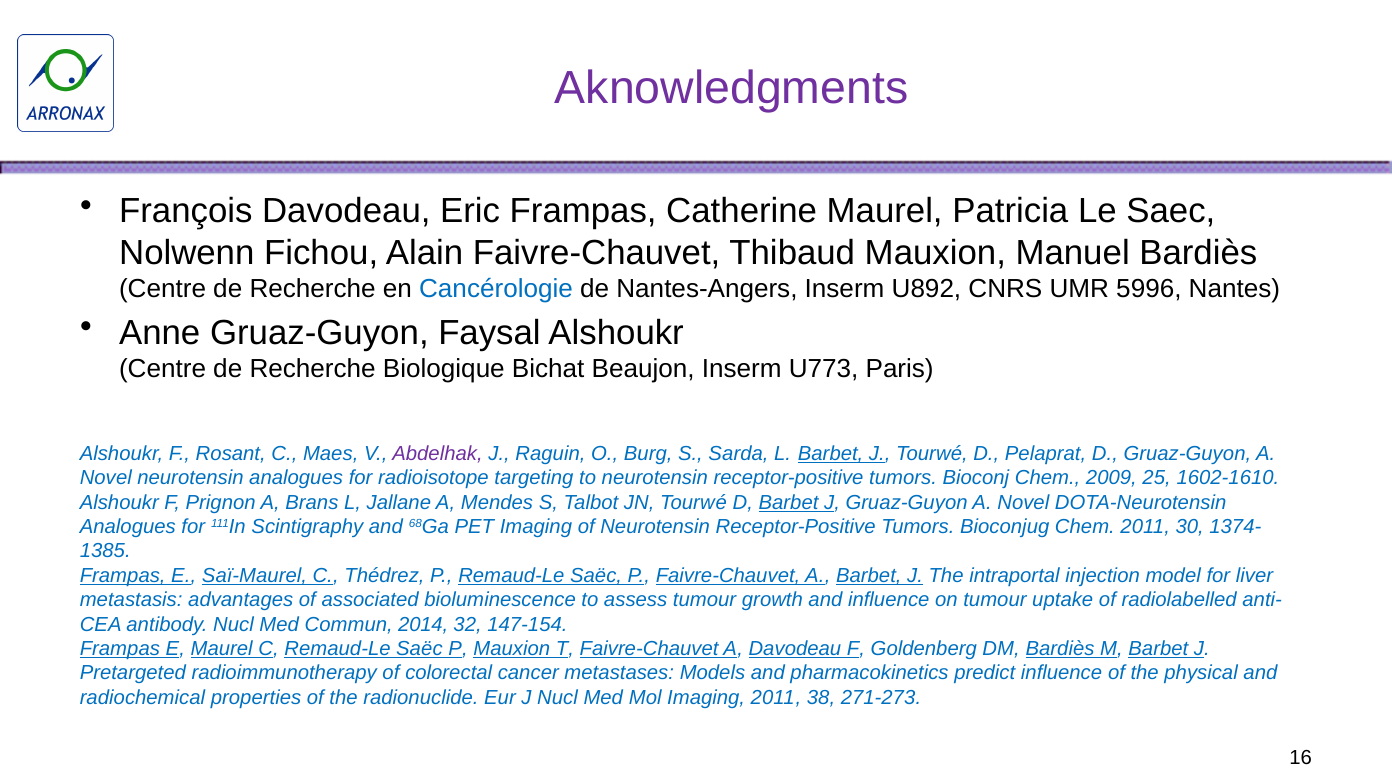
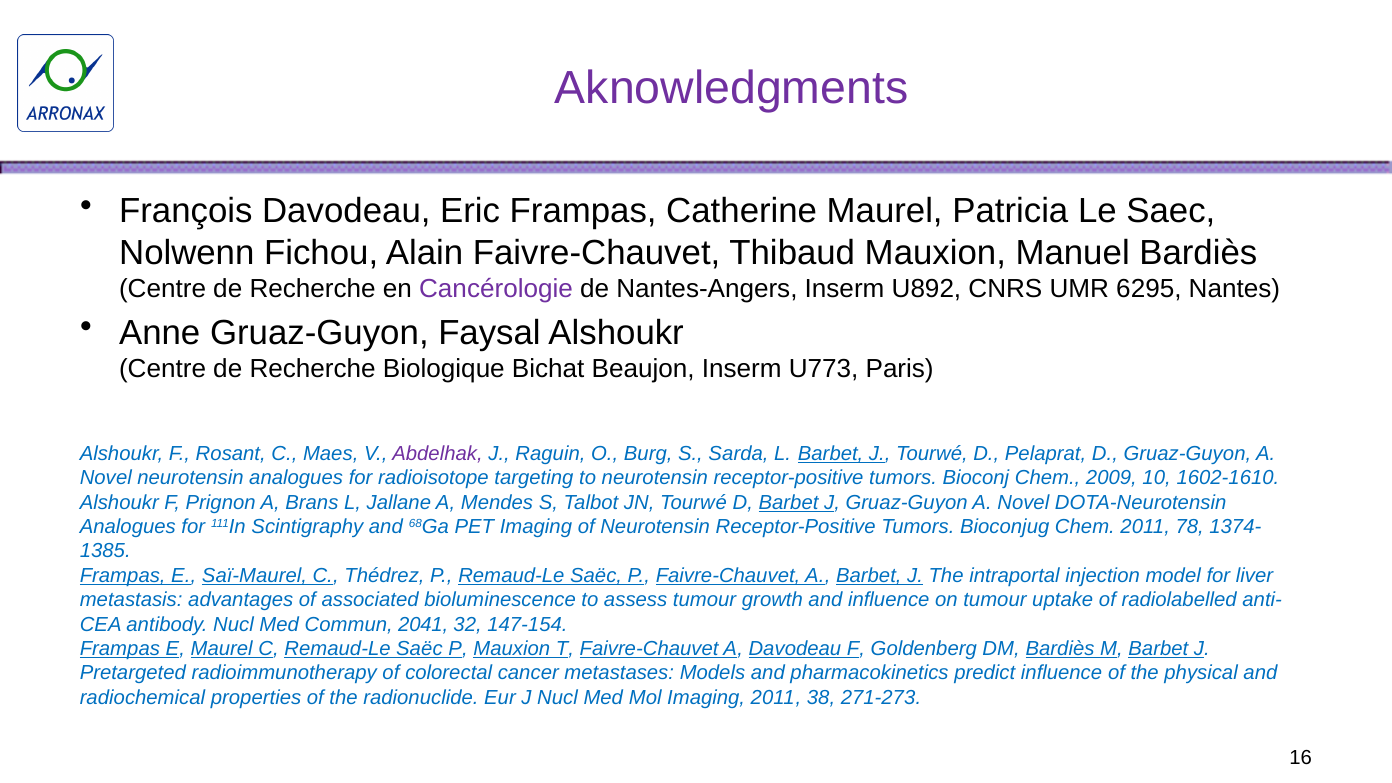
Cancérologie colour: blue -> purple
5996: 5996 -> 6295
25: 25 -> 10
30: 30 -> 78
2014: 2014 -> 2041
